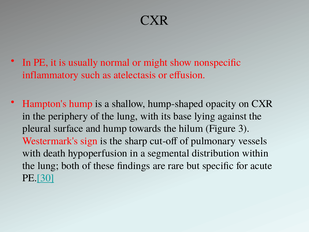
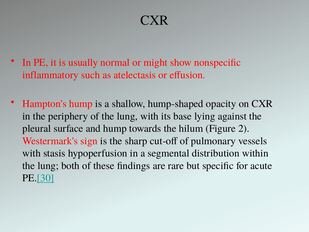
3: 3 -> 2
death: death -> stasis
